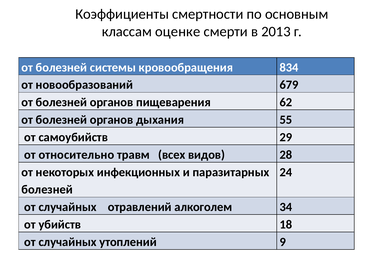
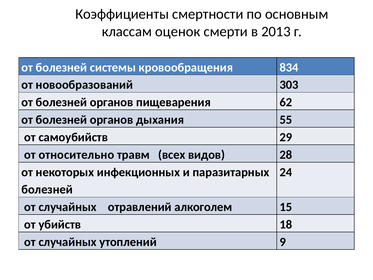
оценке: оценке -> оценок
679: 679 -> 303
34: 34 -> 15
